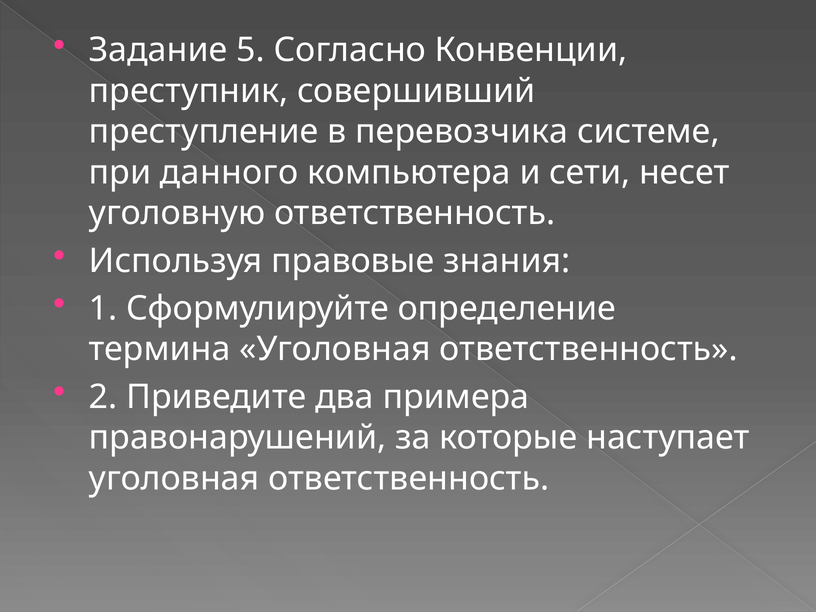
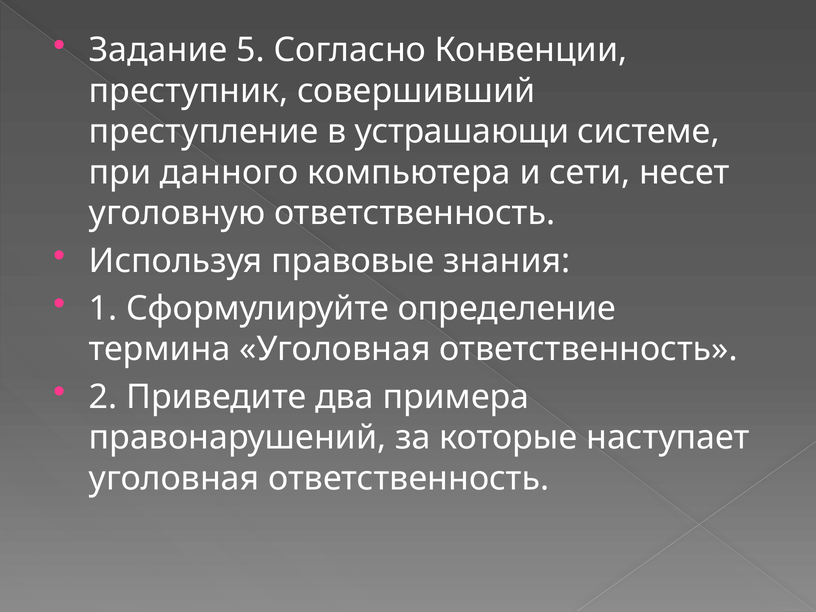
перевозчика: перевозчика -> устрашающи
